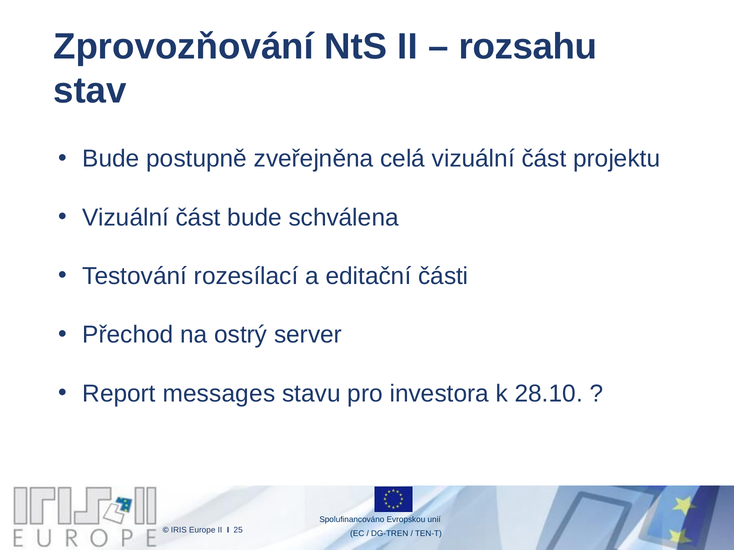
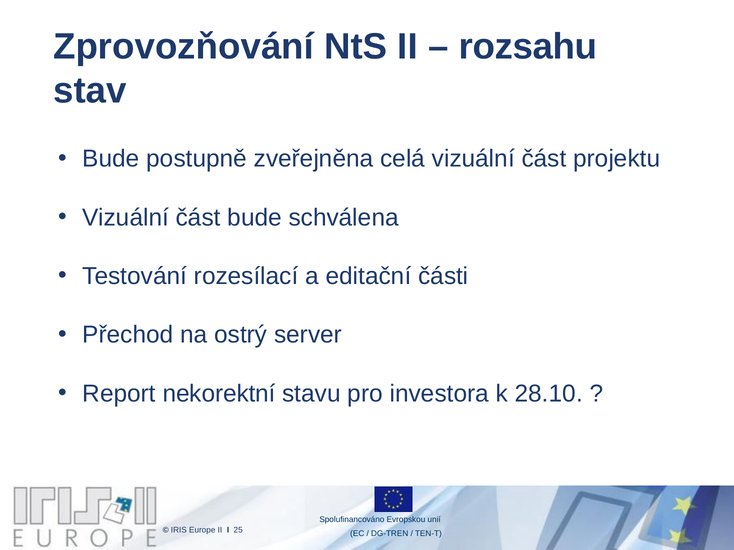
messages: messages -> nekorektní
